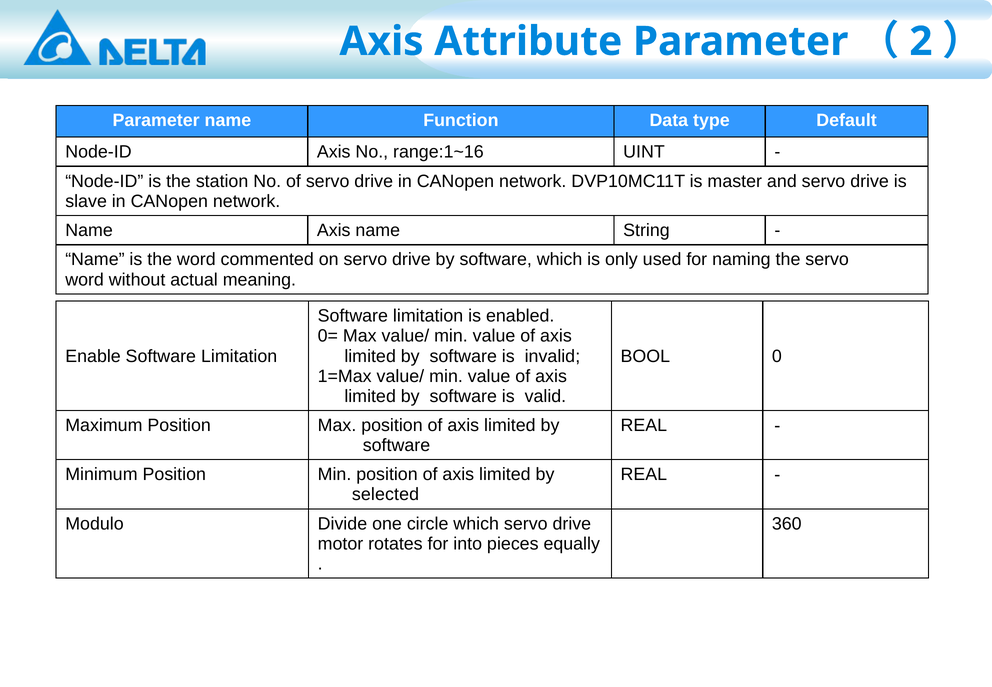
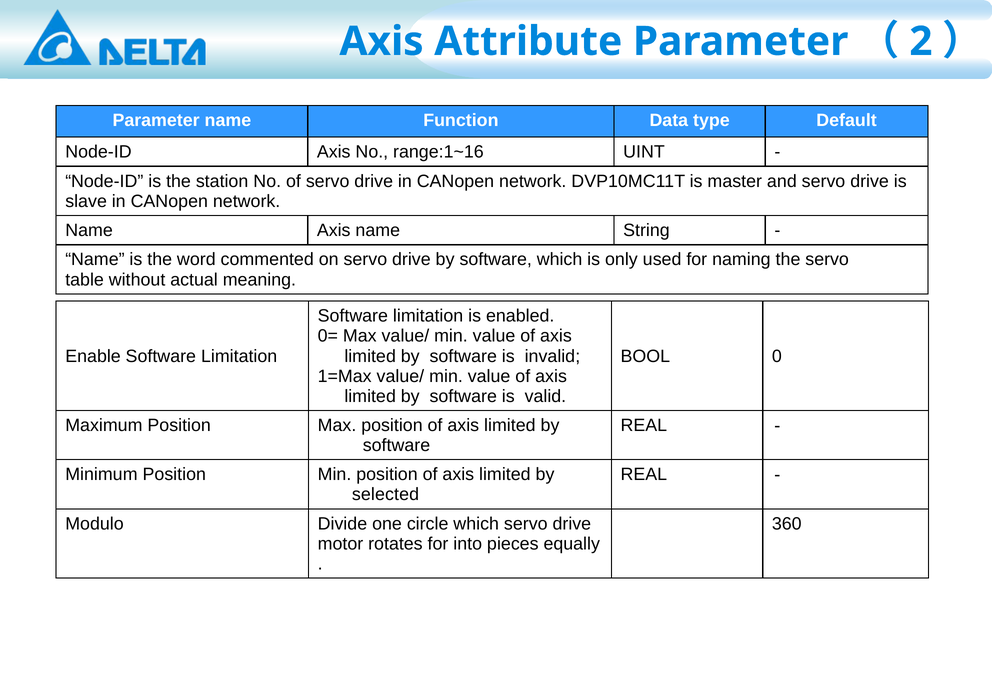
word at (85, 280): word -> table
